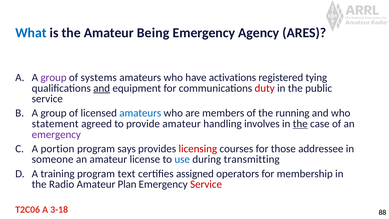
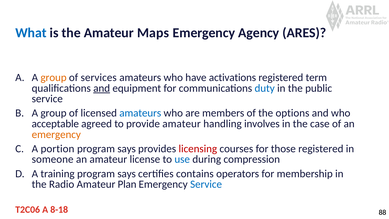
Being: Being -> Maps
group at (54, 77) colour: purple -> orange
systems: systems -> services
tying: tying -> term
duty colour: red -> blue
running: running -> options
statement: statement -> acceptable
the at (300, 124) underline: present -> none
emergency at (56, 134) colour: purple -> orange
those addressee: addressee -> registered
transmitting: transmitting -> compression
training program text: text -> says
assigned: assigned -> contains
Service at (206, 184) colour: red -> blue
3-18: 3-18 -> 8-18
